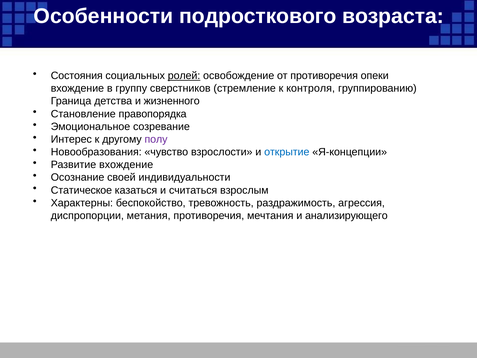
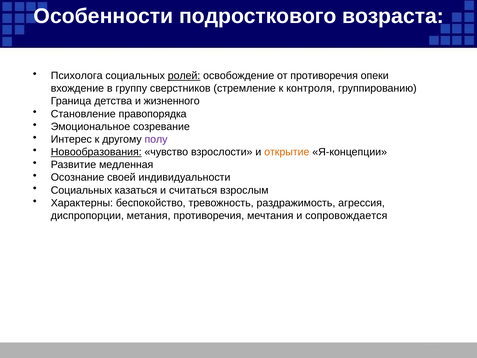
Состояния: Состояния -> Психолога
Новообразования underline: none -> present
открытие colour: blue -> orange
Развитие вхождение: вхождение -> медленная
Статическое at (81, 190): Статическое -> Социальных
анализирующего: анализирующего -> сопровождается
